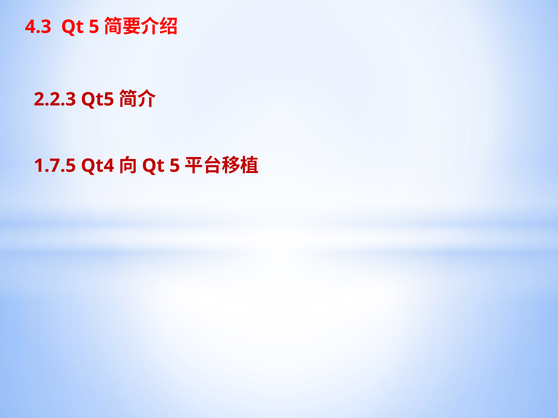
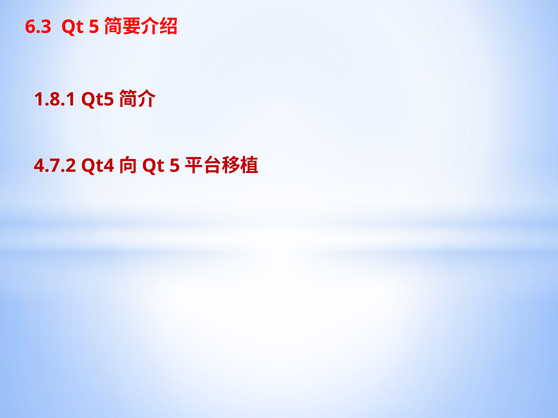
4.3: 4.3 -> 6.3
2.2.3: 2.2.3 -> 1.8.1
1.7.5: 1.7.5 -> 4.7.2
